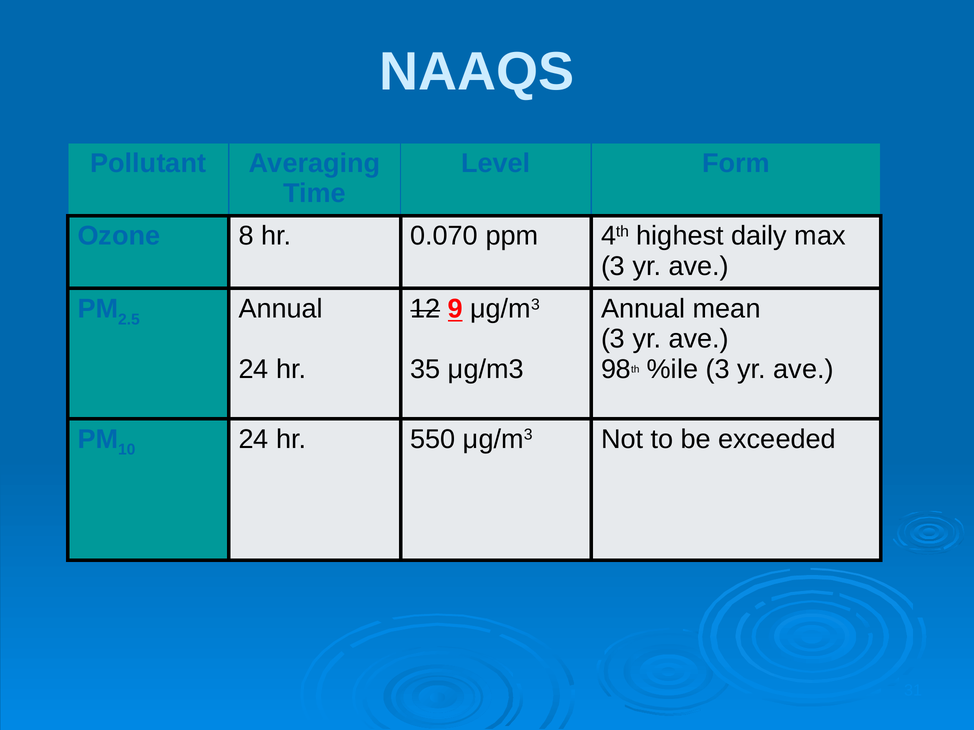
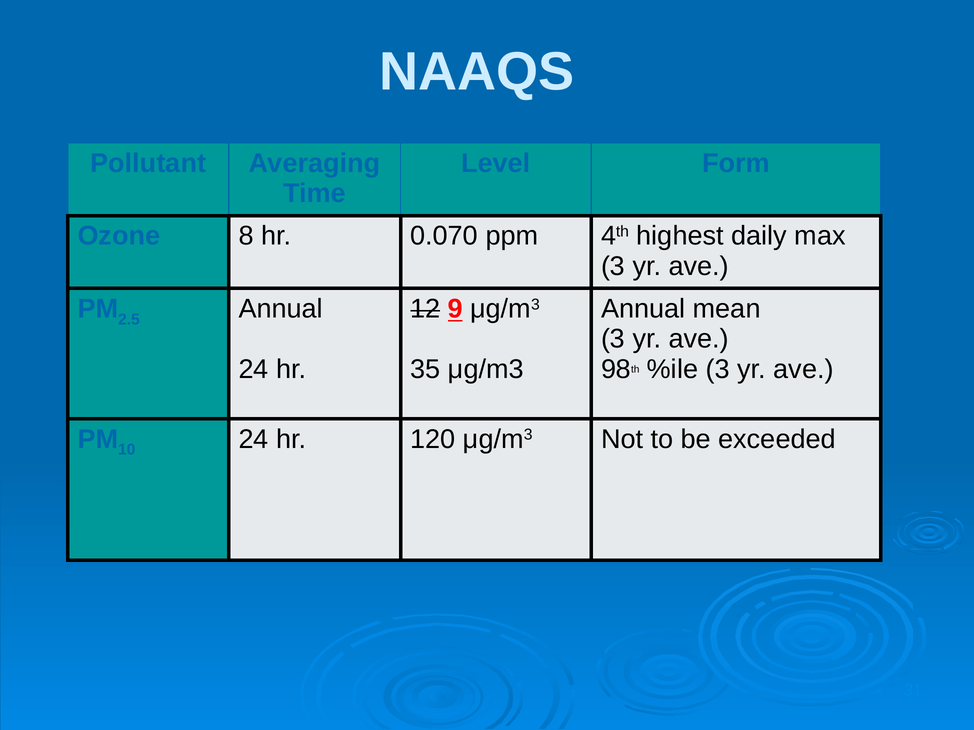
550: 550 -> 120
